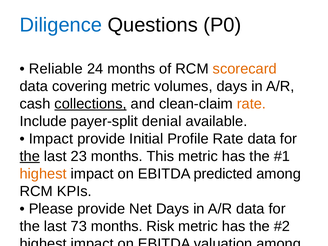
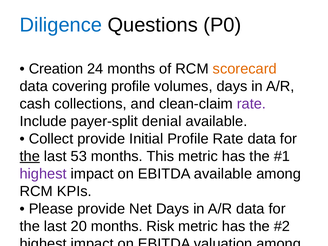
Reliable: Reliable -> Creation
covering metric: metric -> profile
collections underline: present -> none
rate at (251, 104) colour: orange -> purple
Impact at (51, 139): Impact -> Collect
23: 23 -> 53
highest at (43, 174) colour: orange -> purple
EBITDA predicted: predicted -> available
73: 73 -> 20
